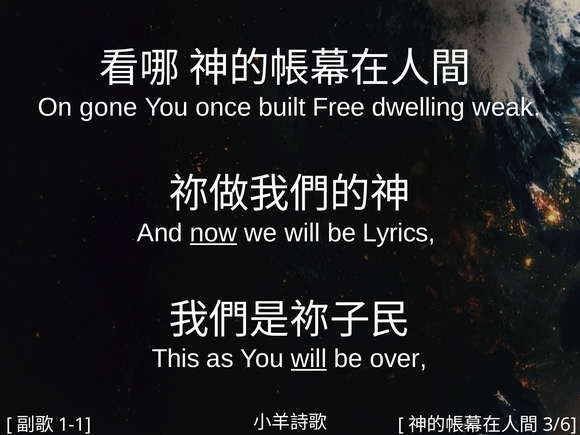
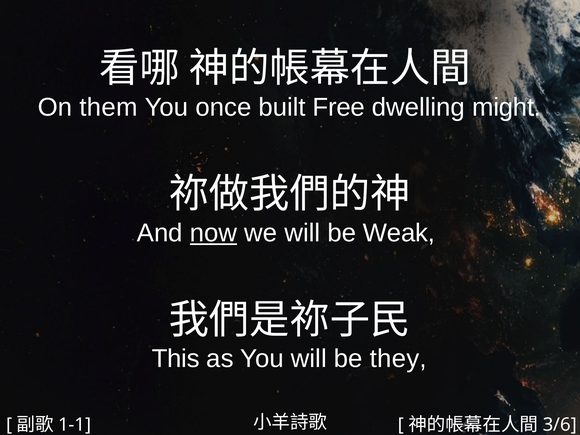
gone: gone -> them
weak: weak -> might
Lyrics: Lyrics -> Weak
will at (309, 359) underline: present -> none
over: over -> they
